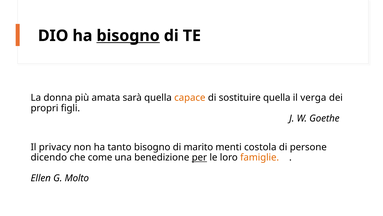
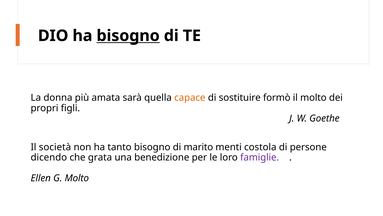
sostituire quella: quella -> formò
il verga: verga -> molto
privacy: privacy -> società
come: come -> grata
per underline: present -> none
famiglie colour: orange -> purple
